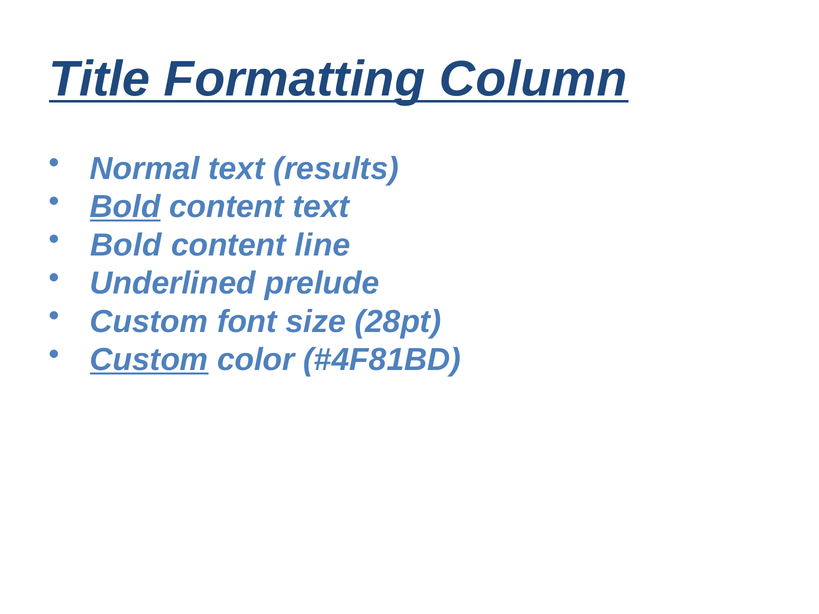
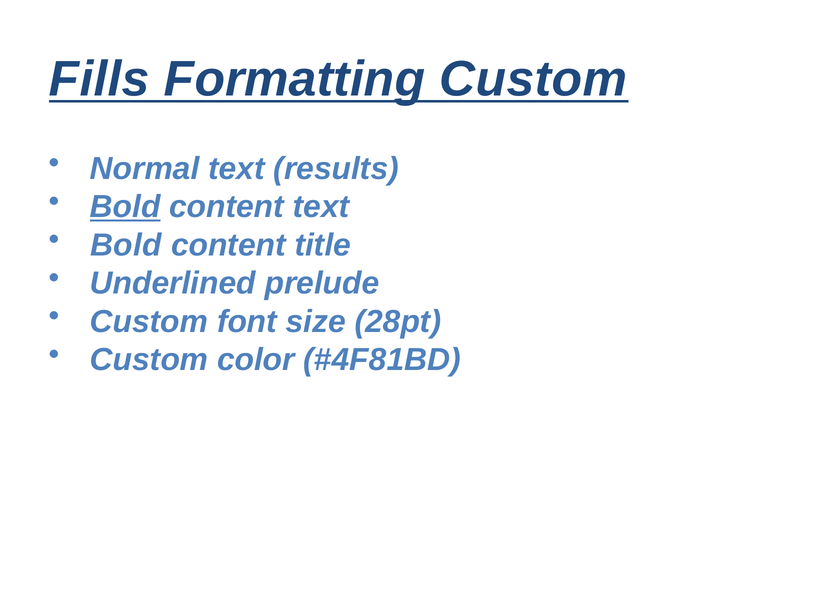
Title: Title -> Fills
Formatting Column: Column -> Custom
line: line -> title
Custom at (149, 360) underline: present -> none
